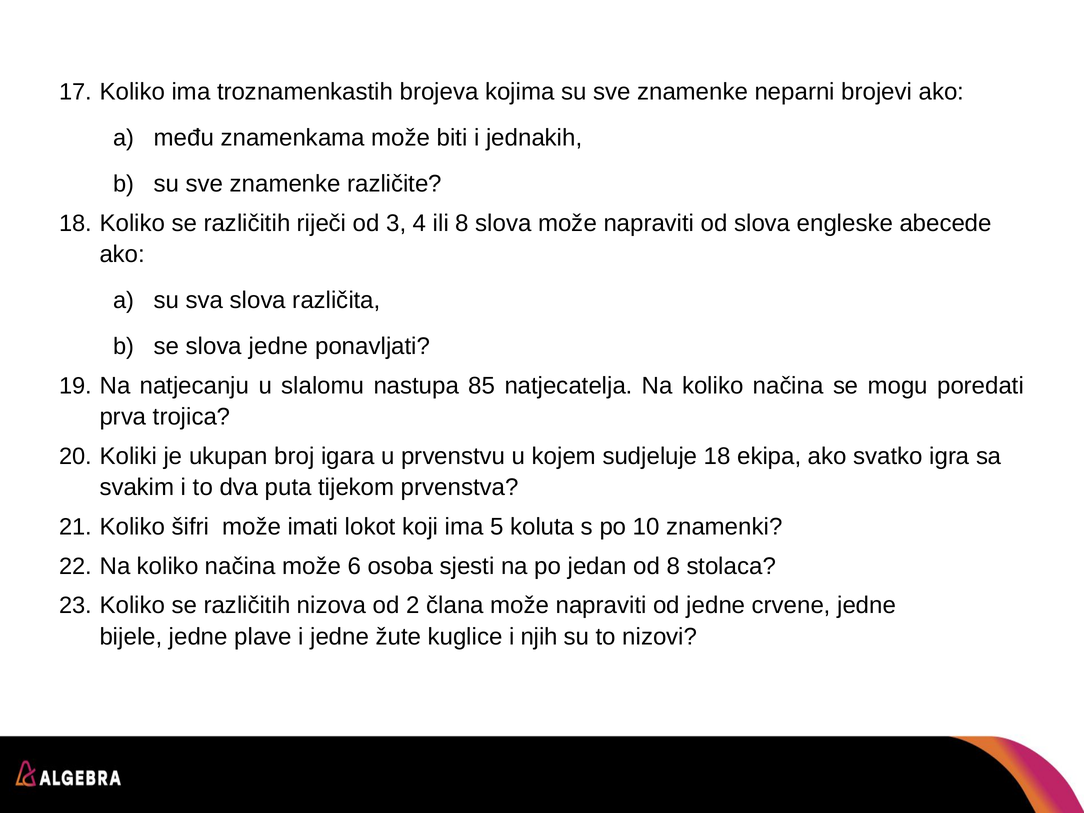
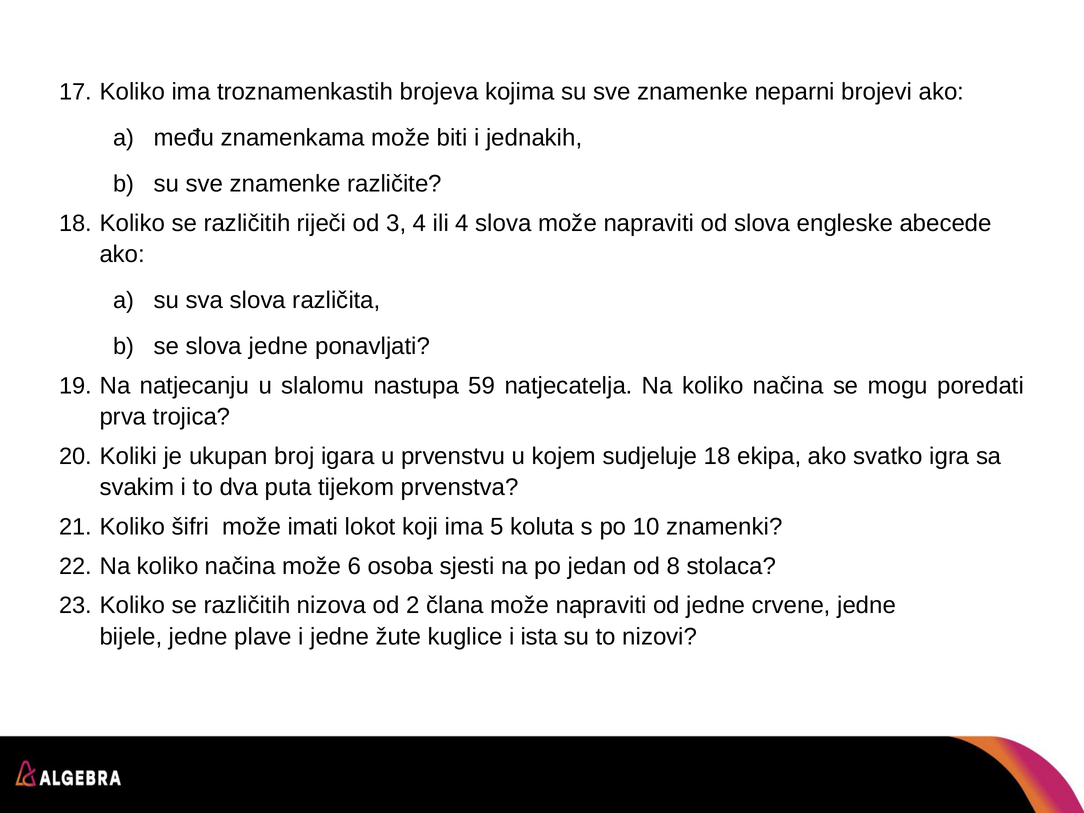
ili 8: 8 -> 4
85: 85 -> 59
njih: njih -> ista
